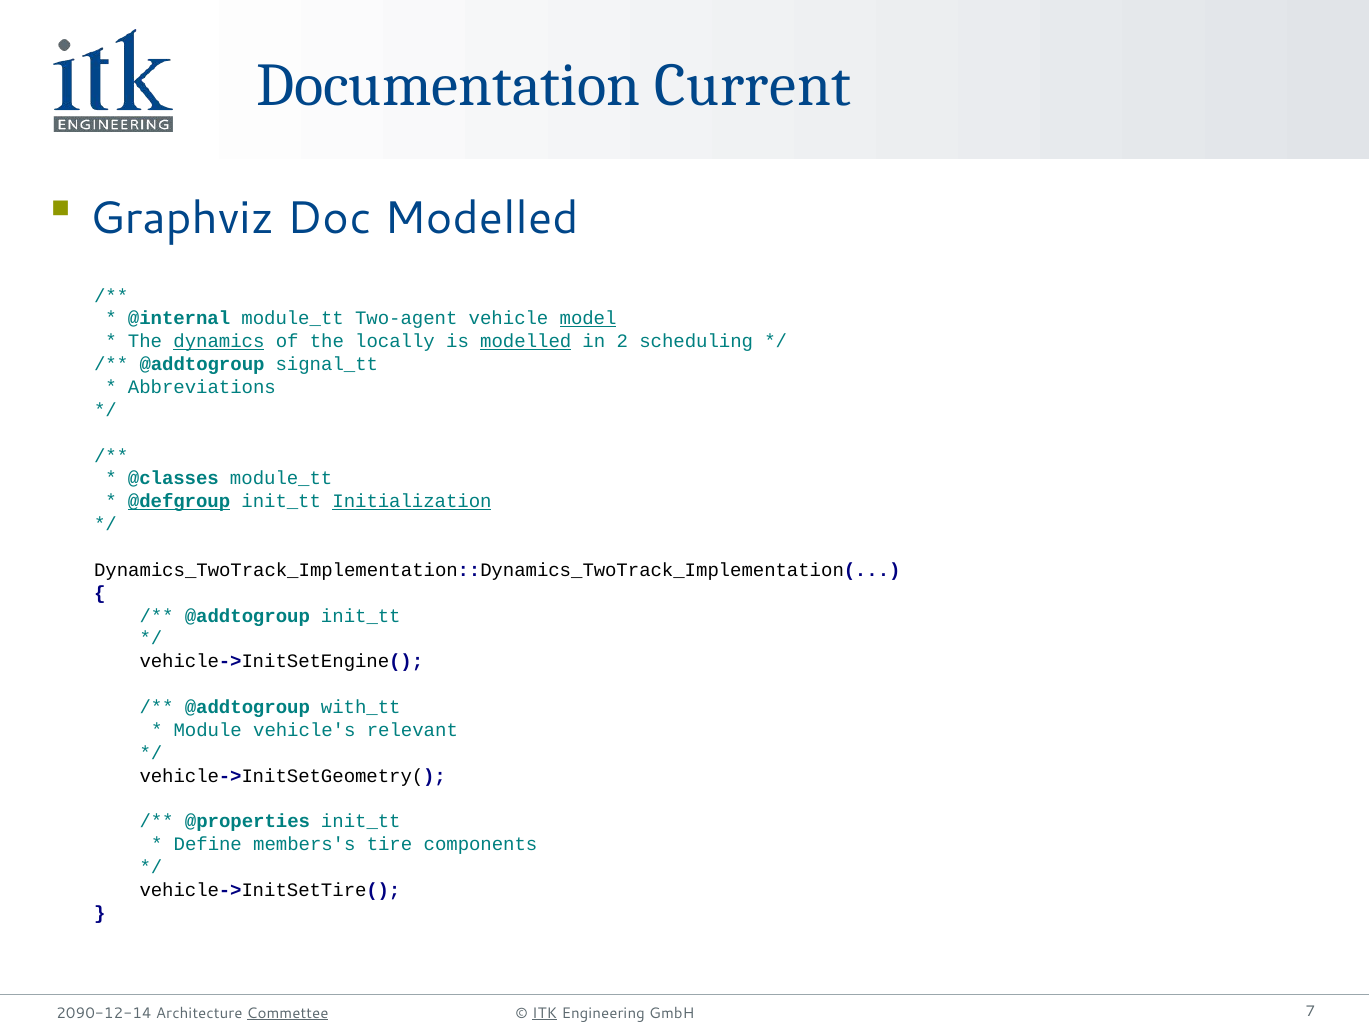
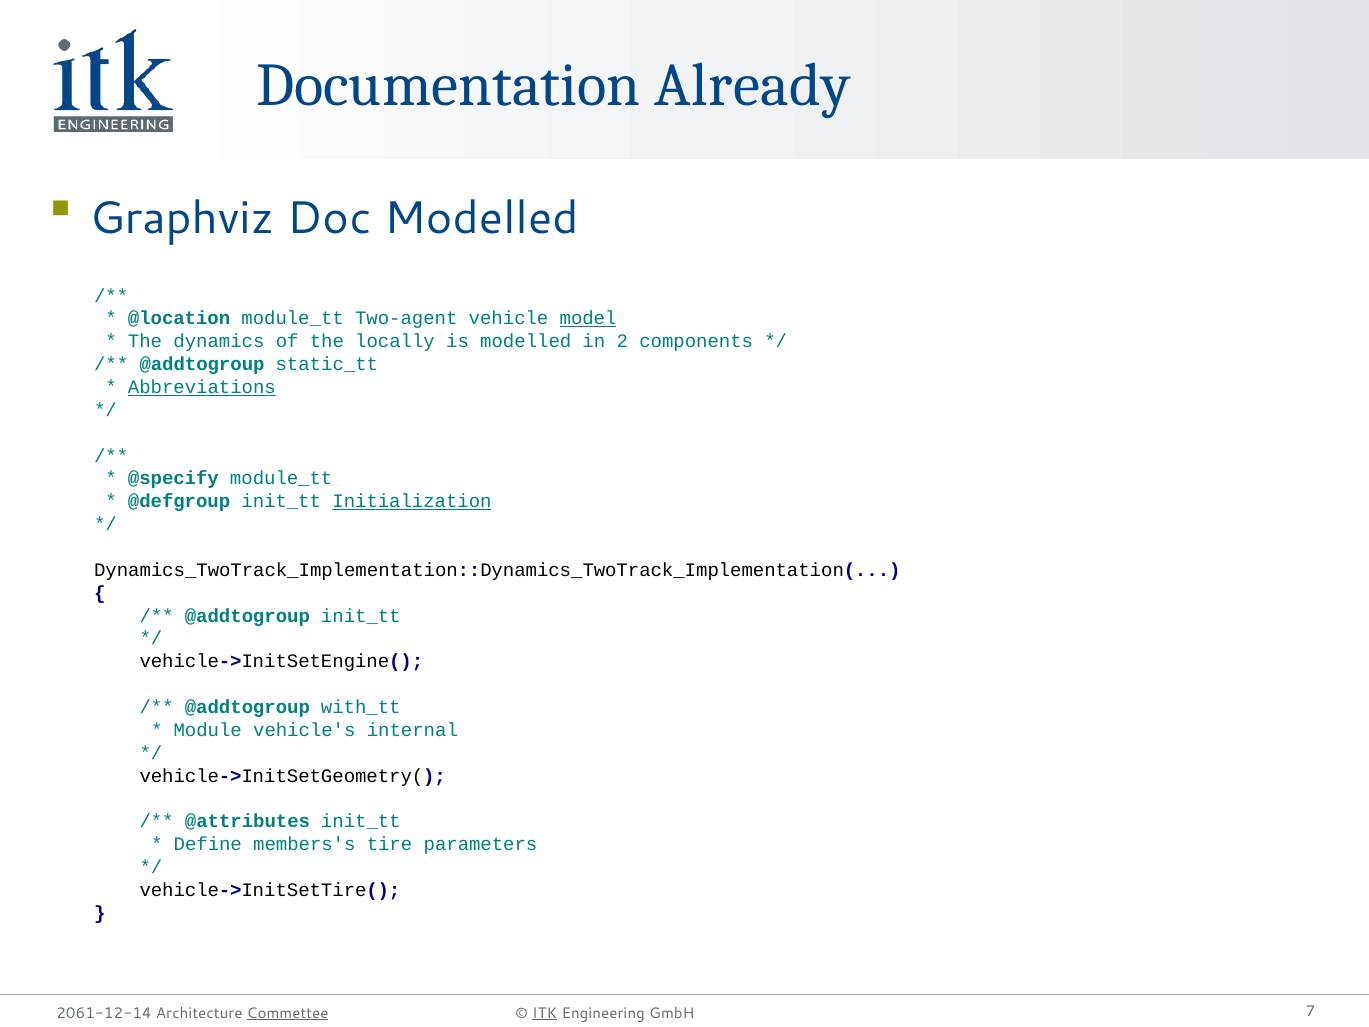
Current: Current -> Already
@internal: @internal -> @location
dynamics underline: present -> none
modelled at (526, 341) underline: present -> none
scheduling: scheduling -> components
signal_tt: signal_tt -> static_tt
Abbreviations underline: none -> present
@classes: @classes -> @specify
@defgroup underline: present -> none
relevant: relevant -> internal
@properties: @properties -> @attributes
components: components -> parameters
2090-12-14: 2090-12-14 -> 2061-12-14
